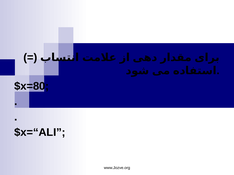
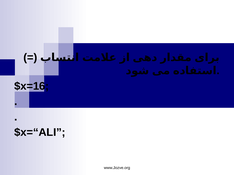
$x=80: $x=80 -> $x=16
